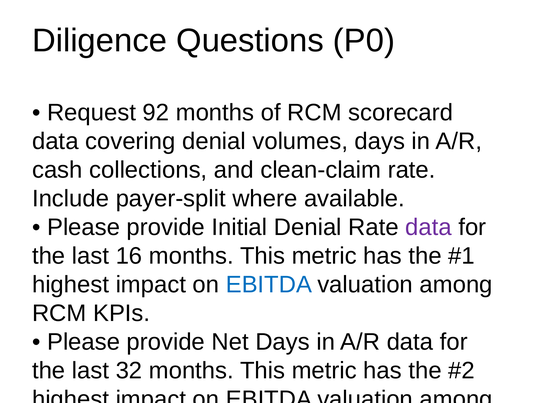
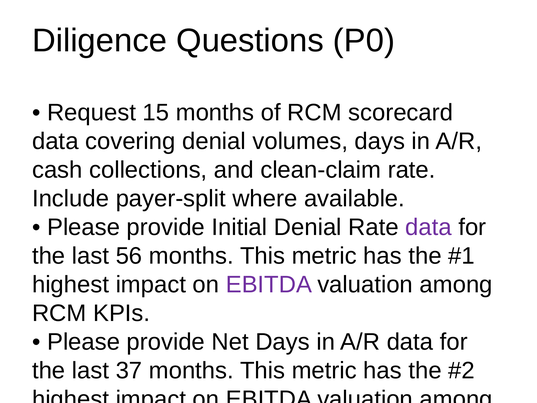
92: 92 -> 15
16: 16 -> 56
EBITDA at (269, 284) colour: blue -> purple
32: 32 -> 37
